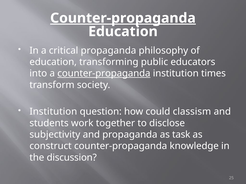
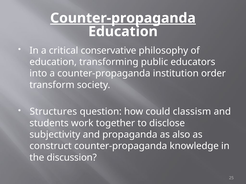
critical propaganda: propaganda -> conservative
counter-propaganda at (104, 74) underline: present -> none
times: times -> order
Institution at (53, 112): Institution -> Structures
task: task -> also
